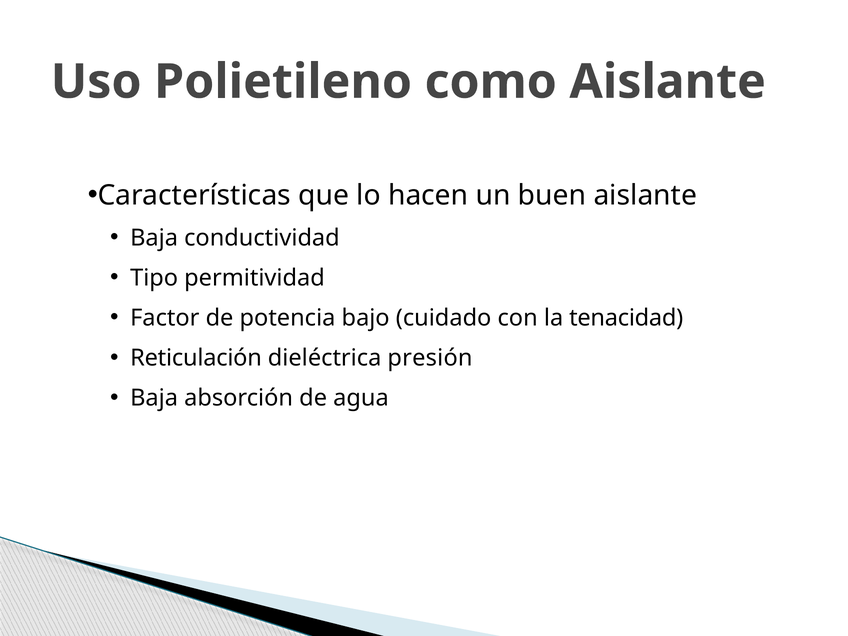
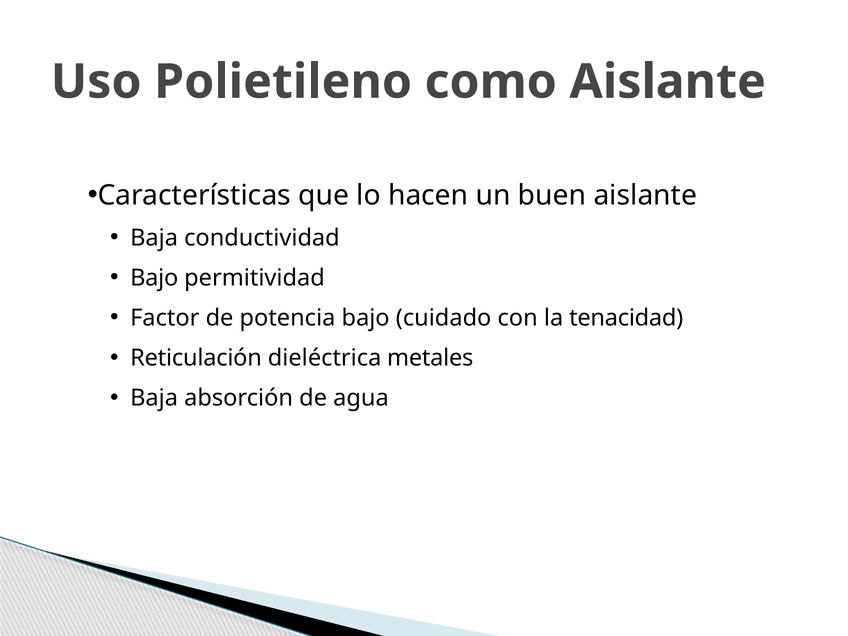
Tipo at (154, 278): Tipo -> Bajo
presión: presión -> metales
